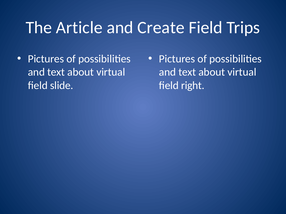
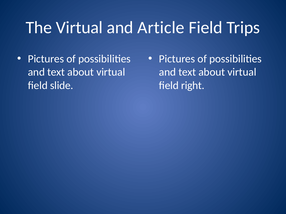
The Article: Article -> Virtual
Create: Create -> Article
